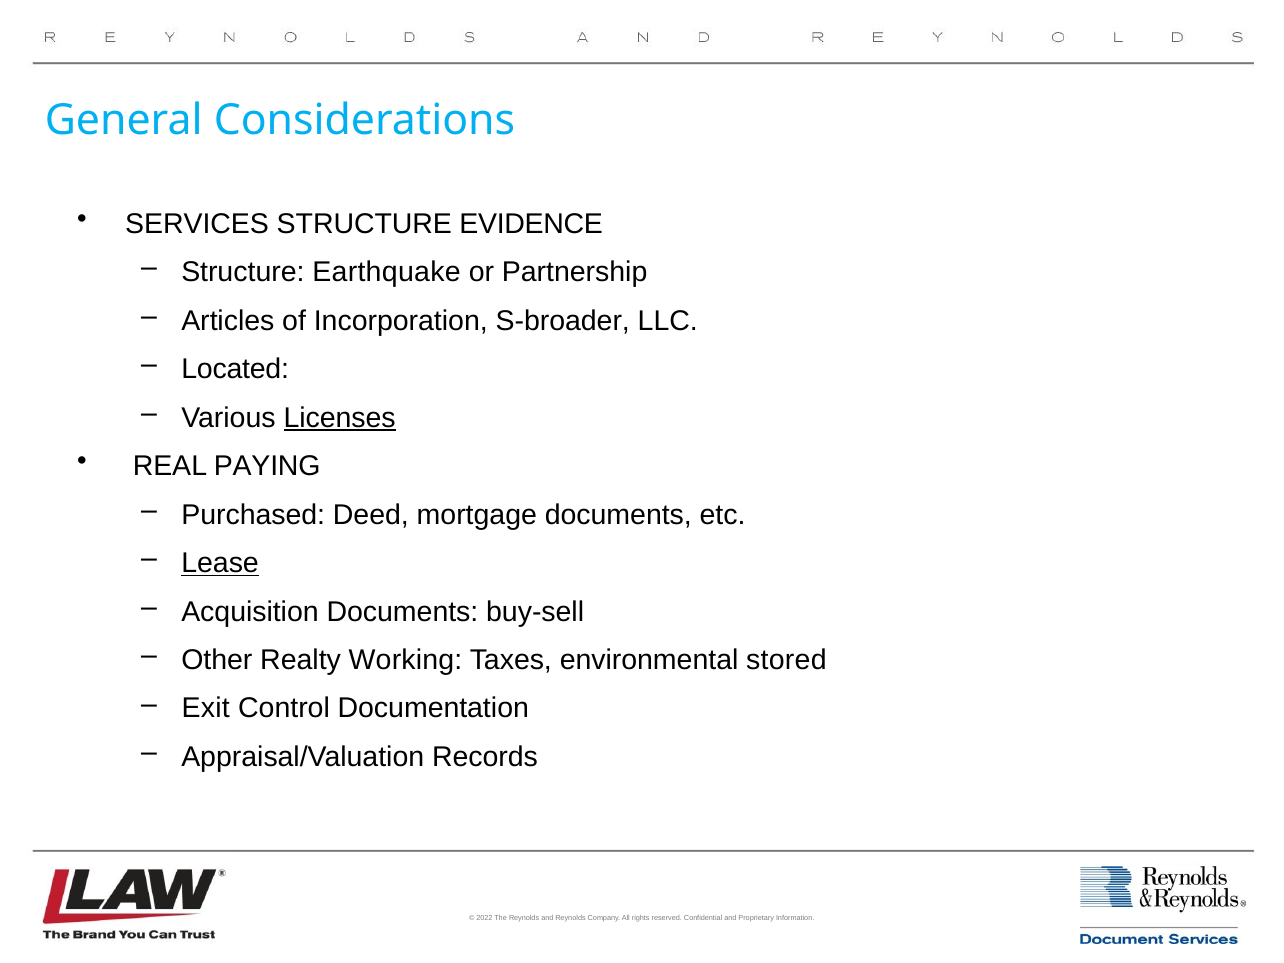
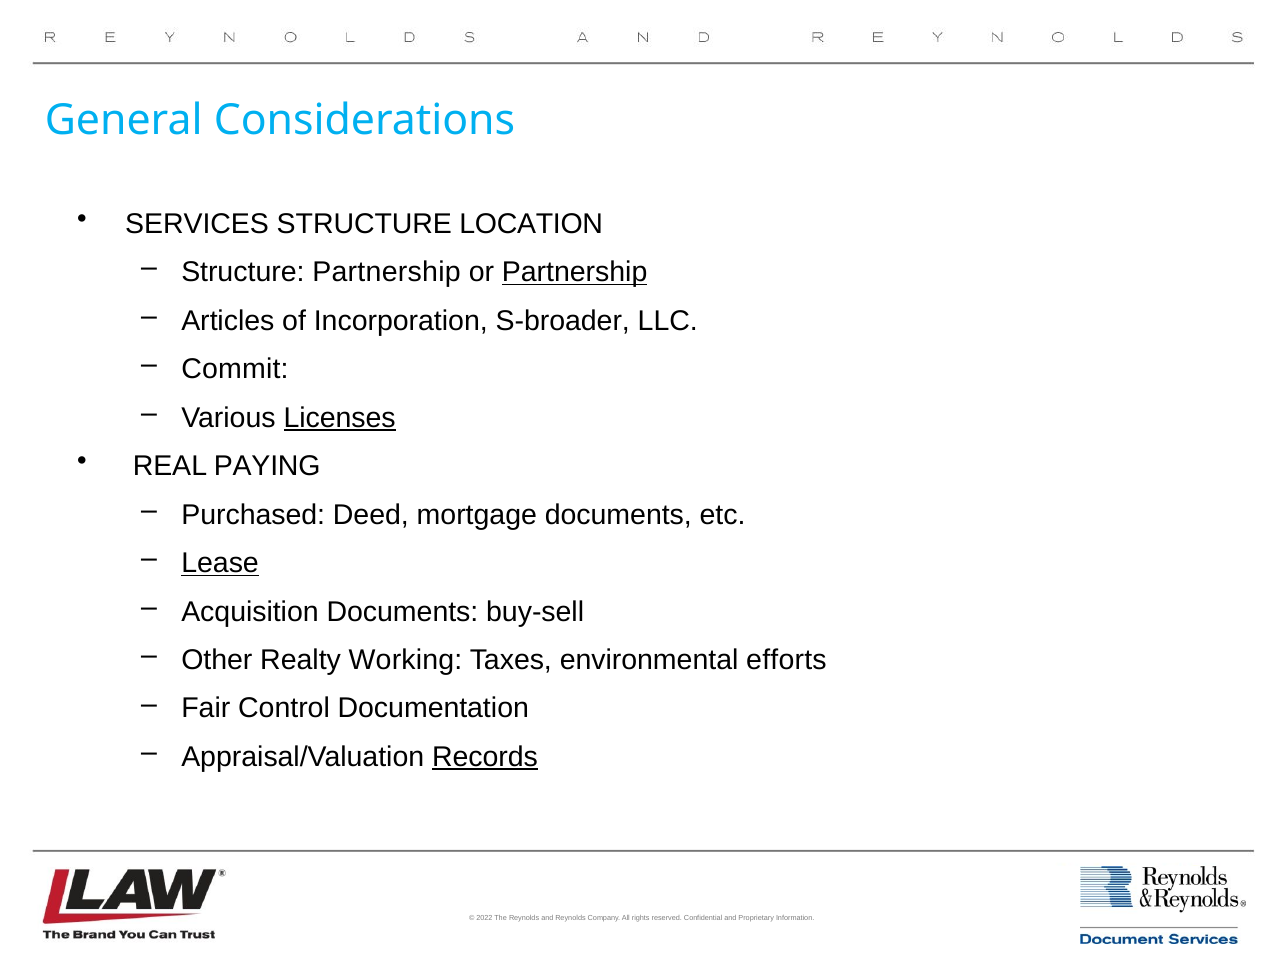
EVIDENCE: EVIDENCE -> LOCATION
Structure Earthquake: Earthquake -> Partnership
Partnership at (575, 272) underline: none -> present
Located: Located -> Commit
stored: stored -> efforts
Exit: Exit -> Fair
Records underline: none -> present
